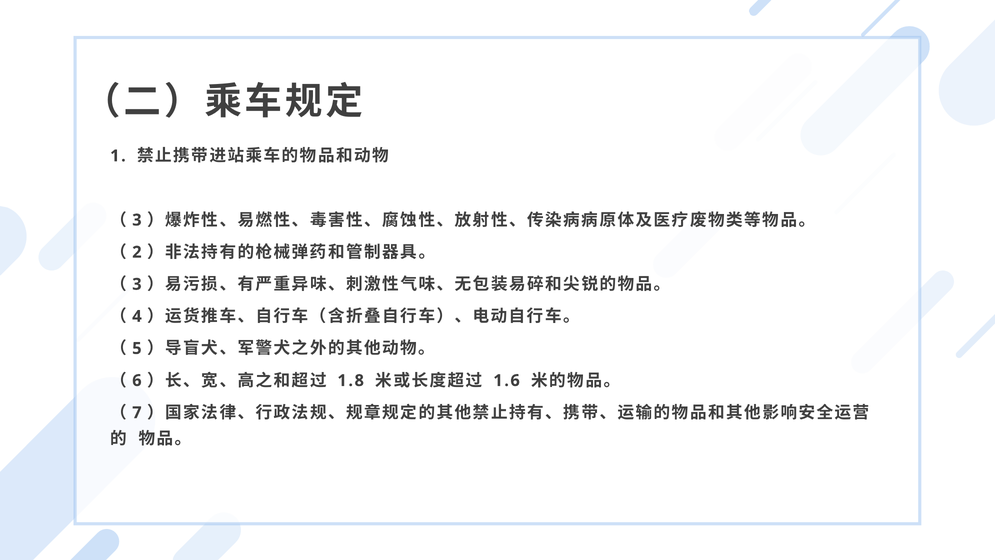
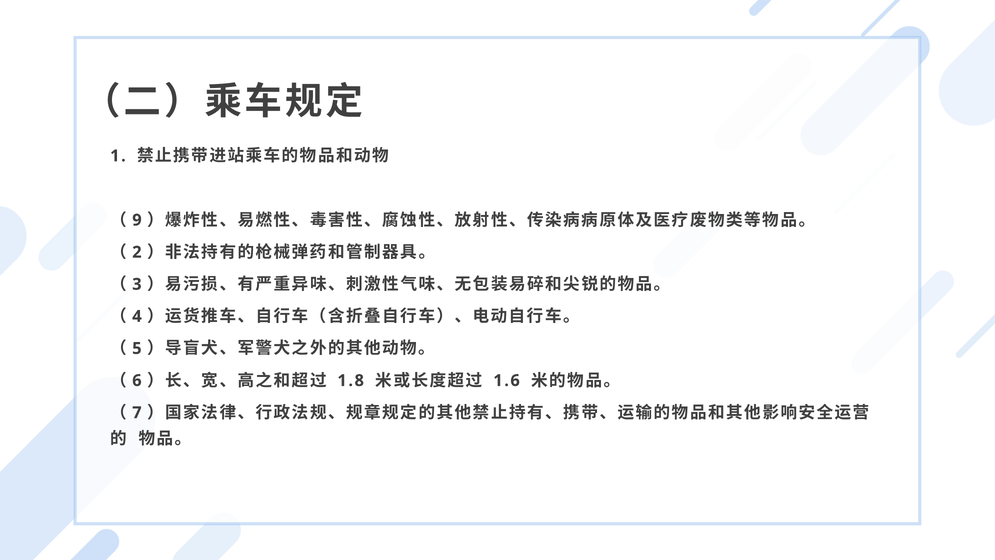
3 at (137, 220): 3 -> 9
